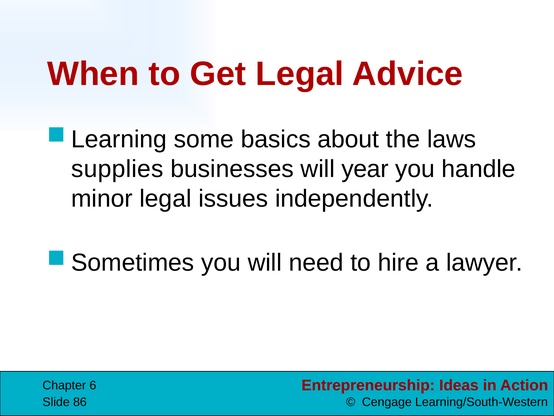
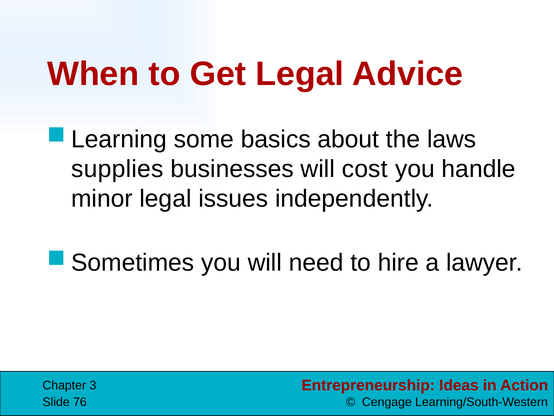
year: year -> cost
6: 6 -> 3
86: 86 -> 76
